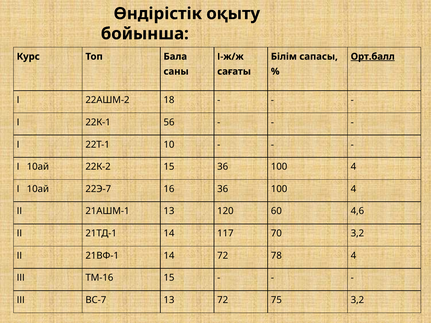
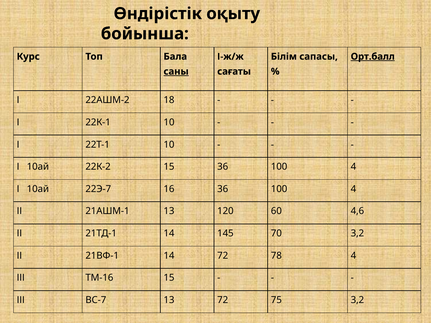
саны underline: none -> present
22К-1 56: 56 -> 10
117: 117 -> 145
